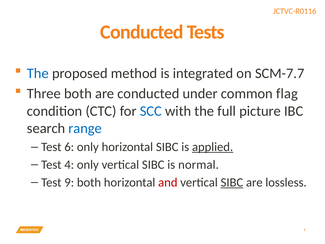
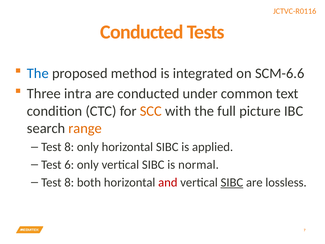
SCM-7.7: SCM-7.7 -> SCM-6.6
Three both: both -> intra
flag: flag -> text
SCC colour: blue -> orange
range colour: blue -> orange
6 at (69, 147): 6 -> 8
applied underline: present -> none
4: 4 -> 6
9 at (69, 182): 9 -> 8
